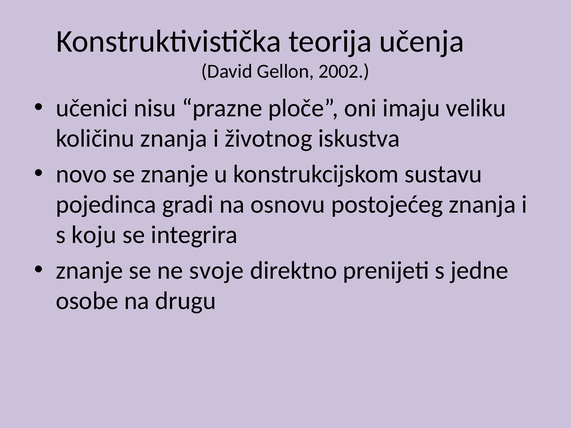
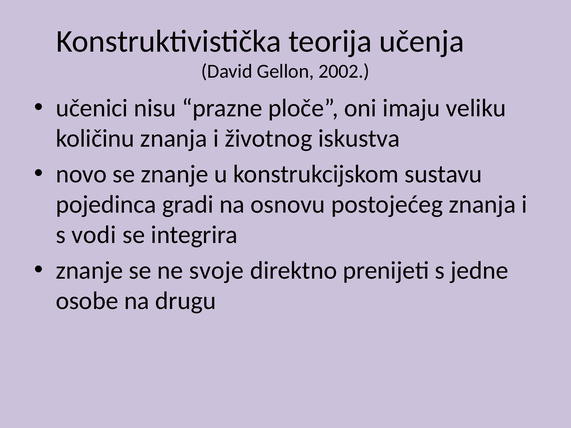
koju: koju -> vodi
